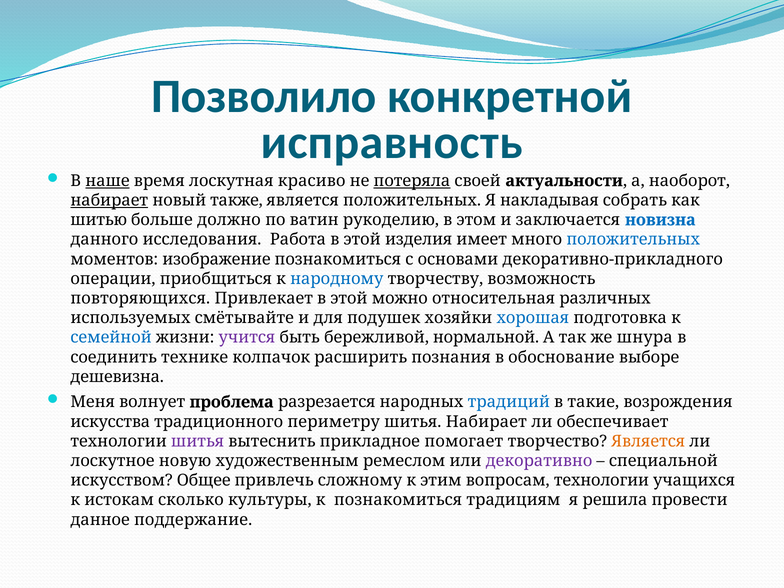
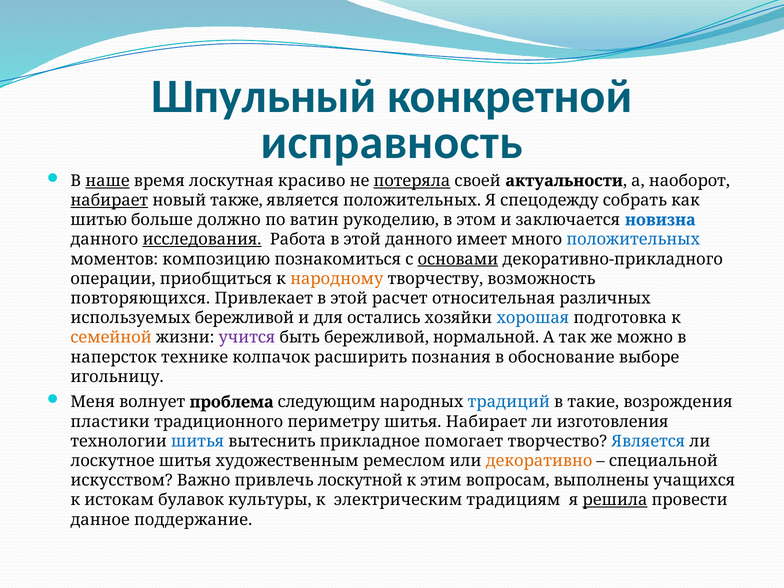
Позволило: Позволило -> Шпульный
накладывая: накладывая -> спецодежду
исследования underline: none -> present
этой изделия: изделия -> данного
изображение: изображение -> композицию
основами underline: none -> present
народному colour: blue -> orange
можно: можно -> расчет
используемых смётывайте: смётывайте -> бережливой
подушек: подушек -> остались
семейной colour: blue -> orange
шнура: шнура -> можно
соединить: соединить -> наперсток
дешевизна: дешевизна -> игольницу
разрезается: разрезается -> следующим
искусства: искусства -> пластики
обеспечивает: обеспечивает -> изготовления
шитья at (198, 441) colour: purple -> blue
Является at (648, 441) colour: orange -> blue
лоскутное новую: новую -> шитья
декоративно colour: purple -> orange
Общее: Общее -> Важно
сложному: сложному -> лоскутной
вопросам технологии: технологии -> выполнены
сколько: сколько -> булавок
к познакомиться: познакомиться -> электрическим
решила underline: none -> present
